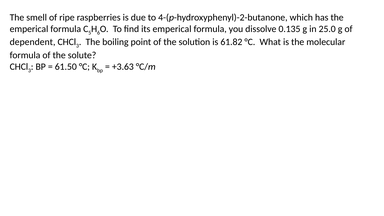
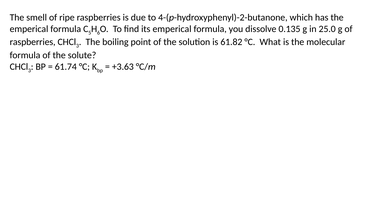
dependent at (33, 42): dependent -> raspberries
61.50: 61.50 -> 61.74
